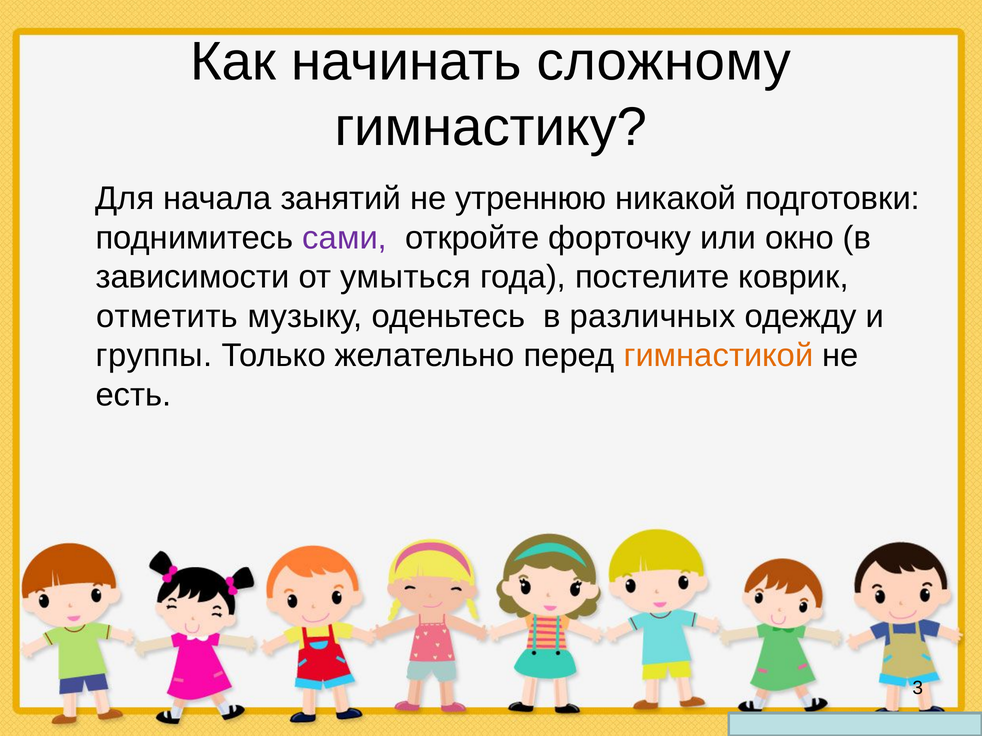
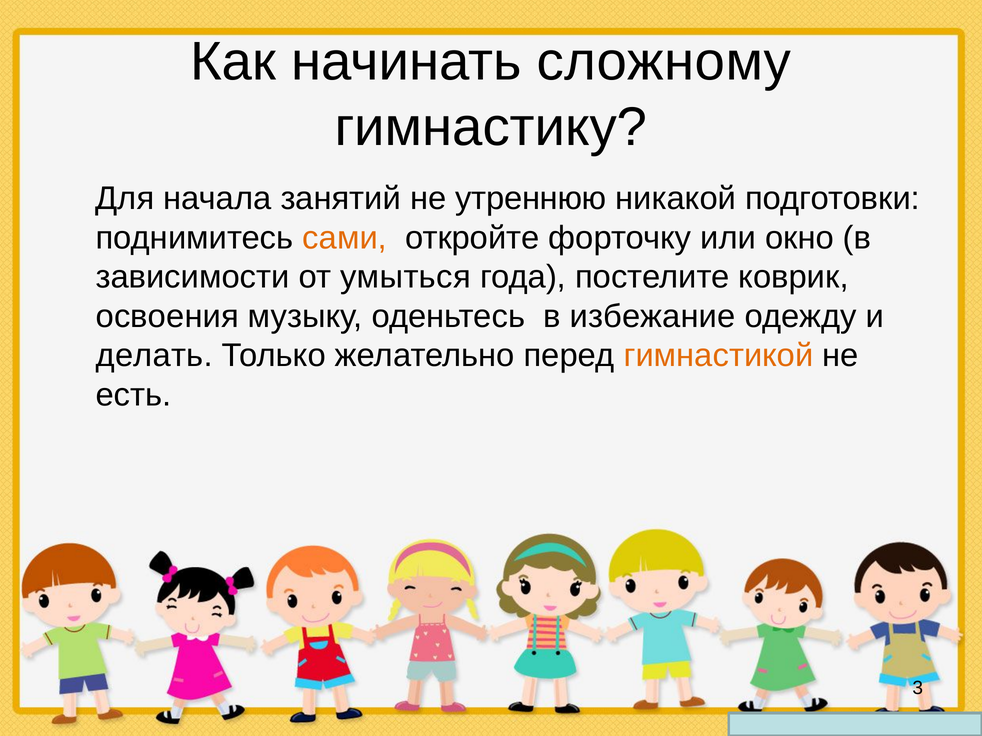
сами colour: purple -> orange
отметить: отметить -> освоения
различных: различных -> избежание
группы: группы -> делать
